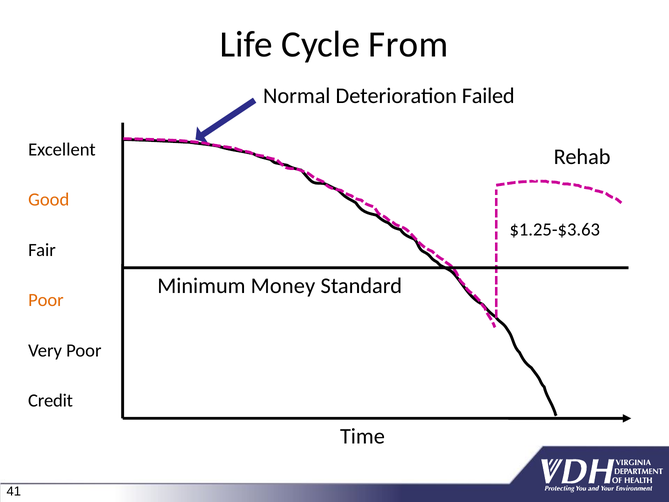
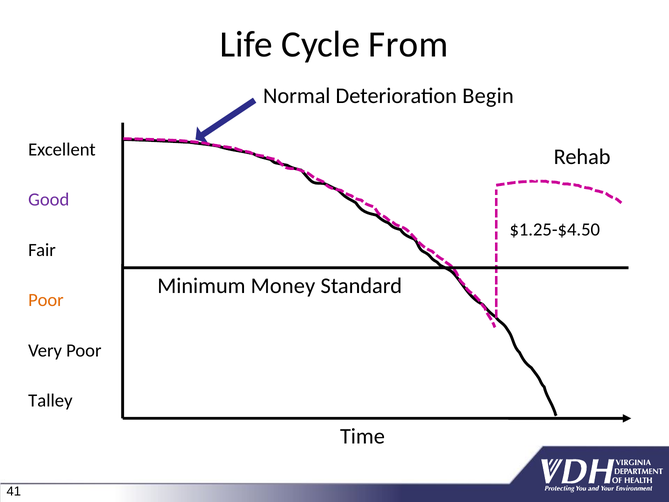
Failed: Failed -> Begin
Good colour: orange -> purple
$1.25-$3.63: $1.25-$3.63 -> $1.25-$4.50
Credit: Credit -> Talley
